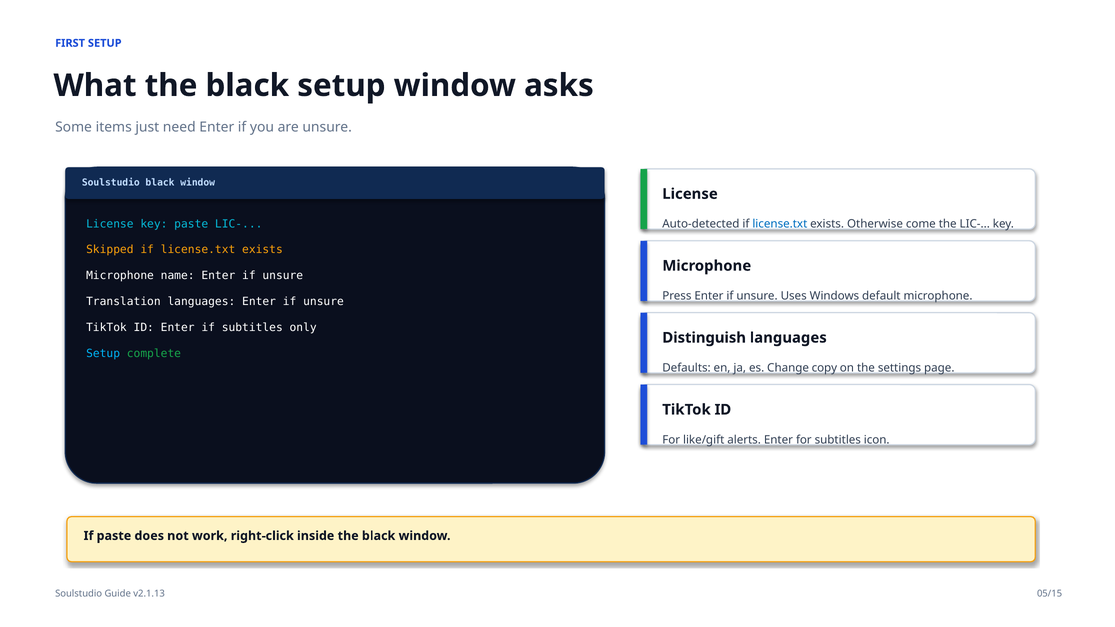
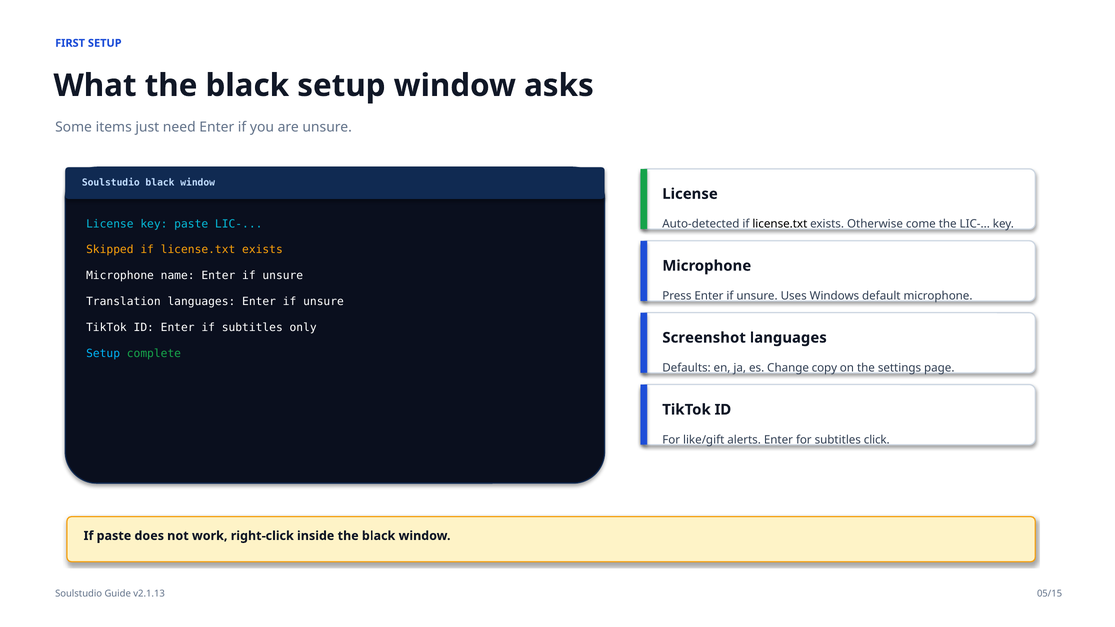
license.txt at (780, 224) colour: blue -> black
Distinguish: Distinguish -> Screenshot
icon: icon -> click
